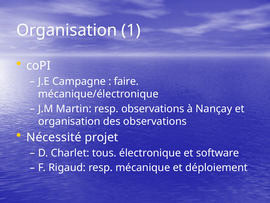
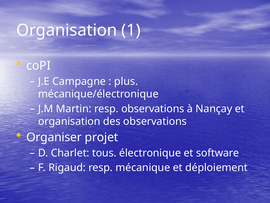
faire: faire -> plus
Nécessité: Nécessité -> Organiser
